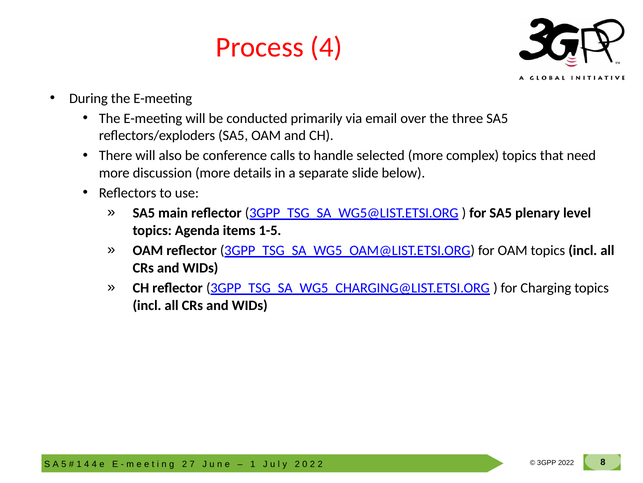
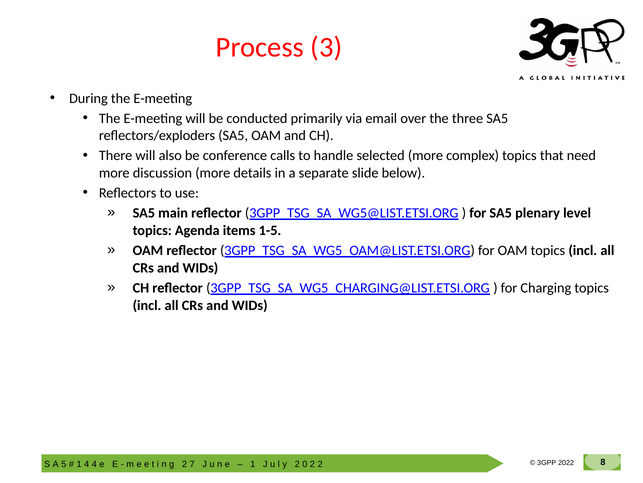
Process 4: 4 -> 3
